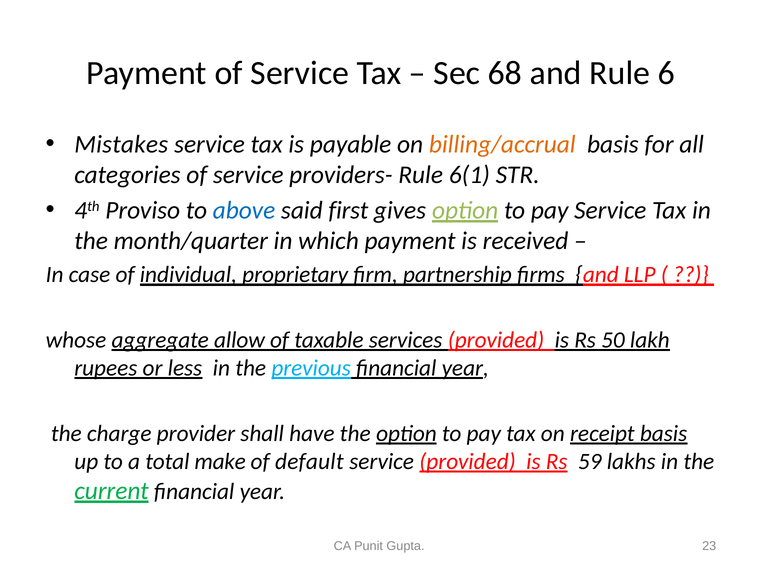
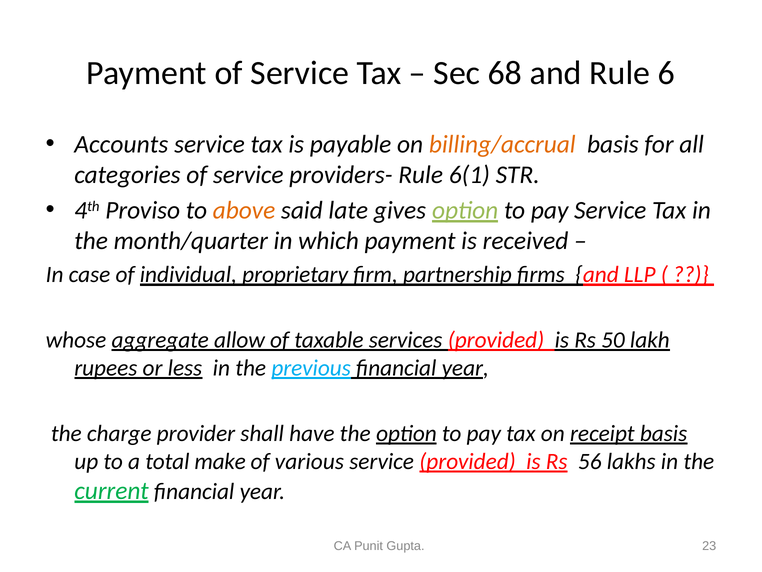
Mistakes: Mistakes -> Accounts
above colour: blue -> orange
first: first -> late
default: default -> various
59: 59 -> 56
